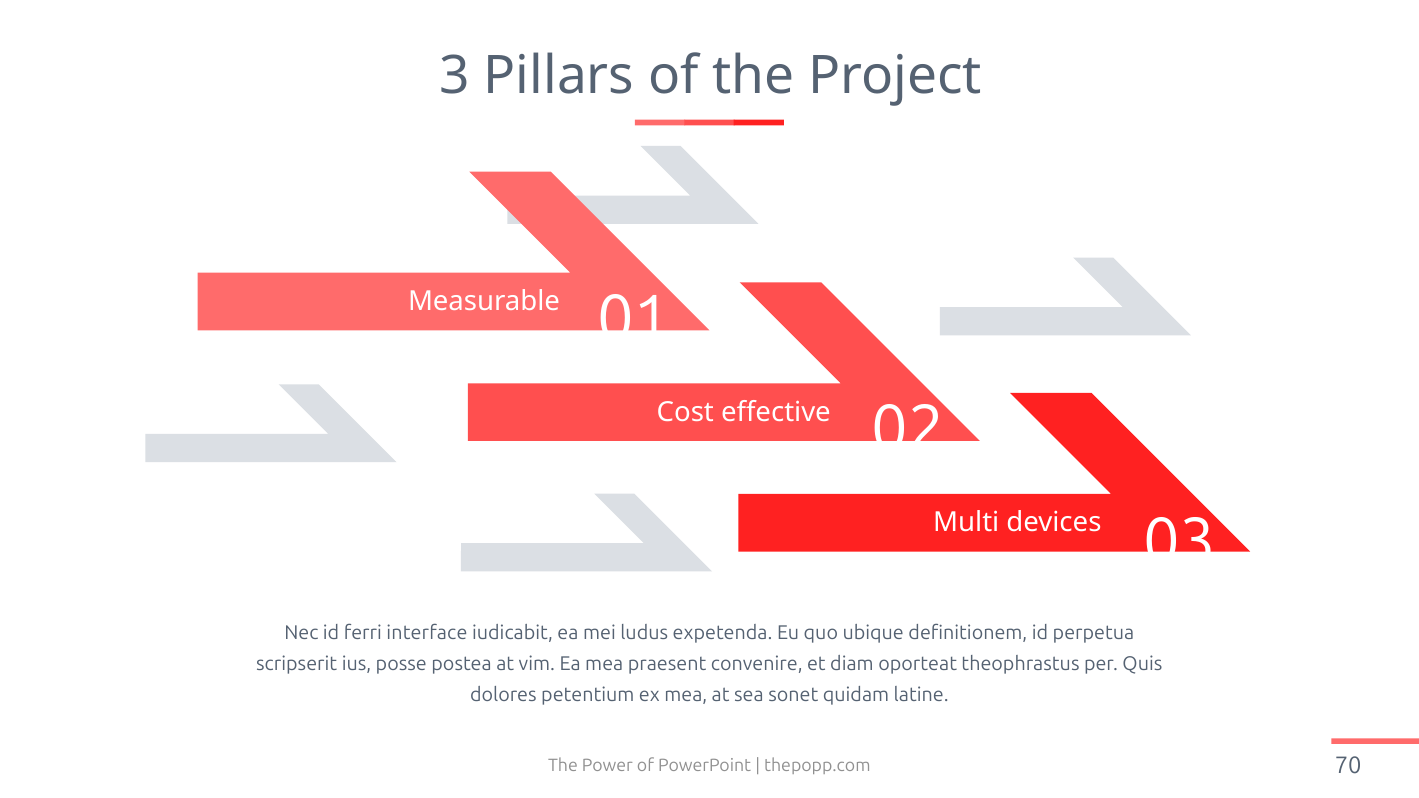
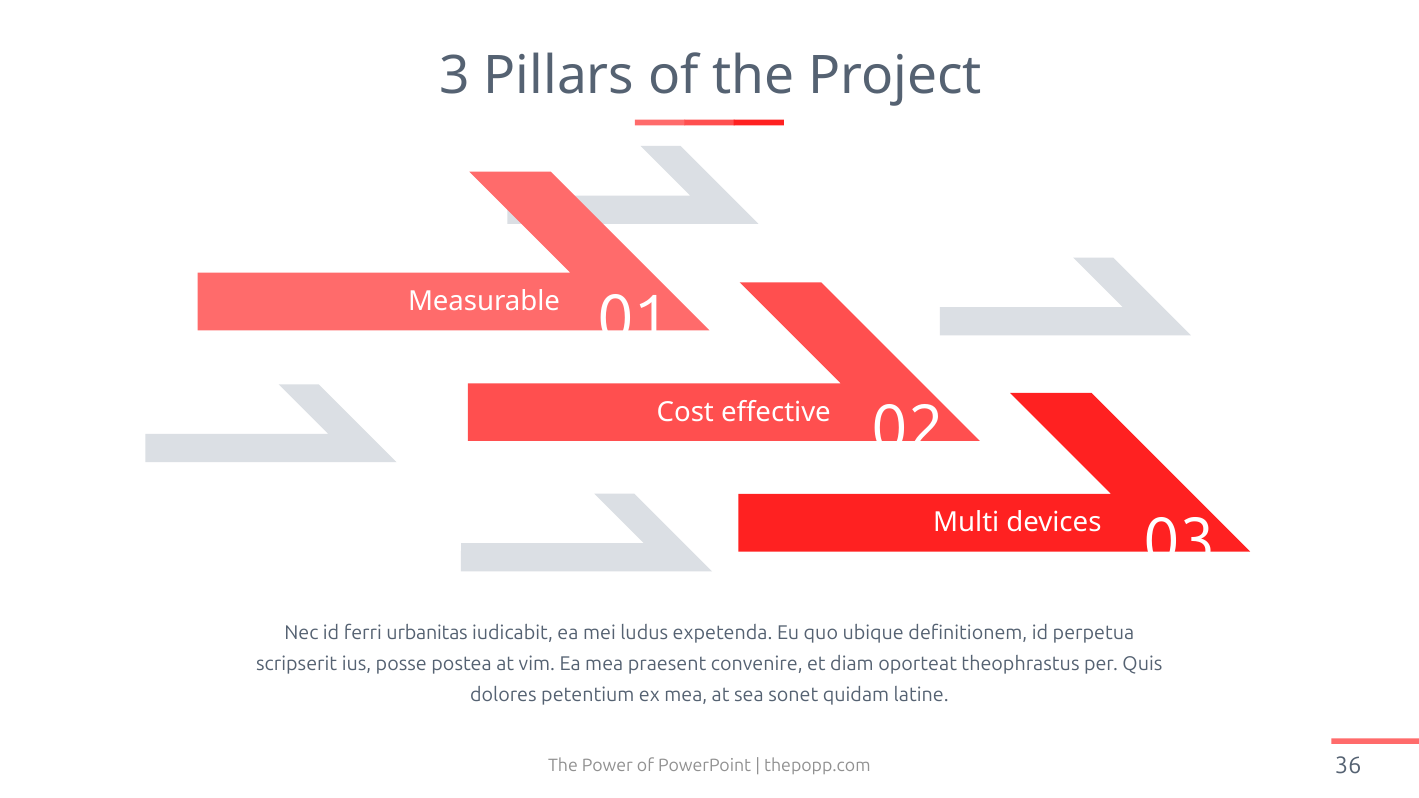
interface: interface -> urbanitas
70: 70 -> 36
